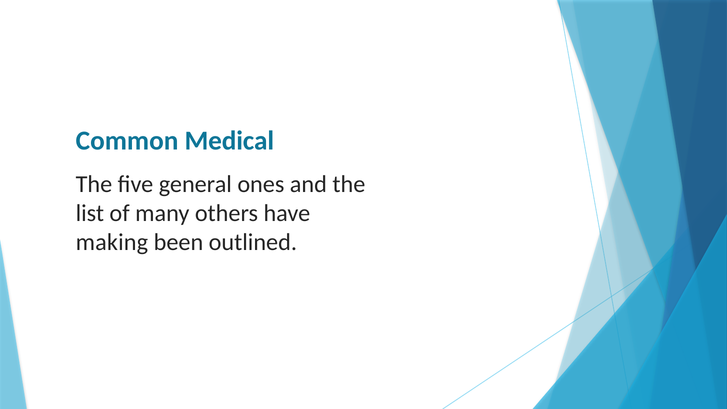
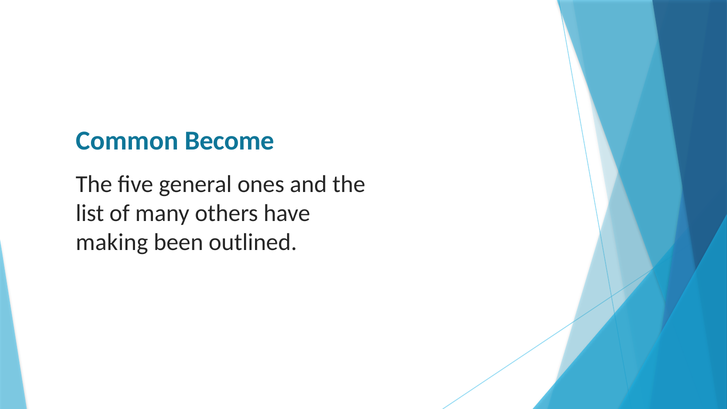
Medical: Medical -> Become
